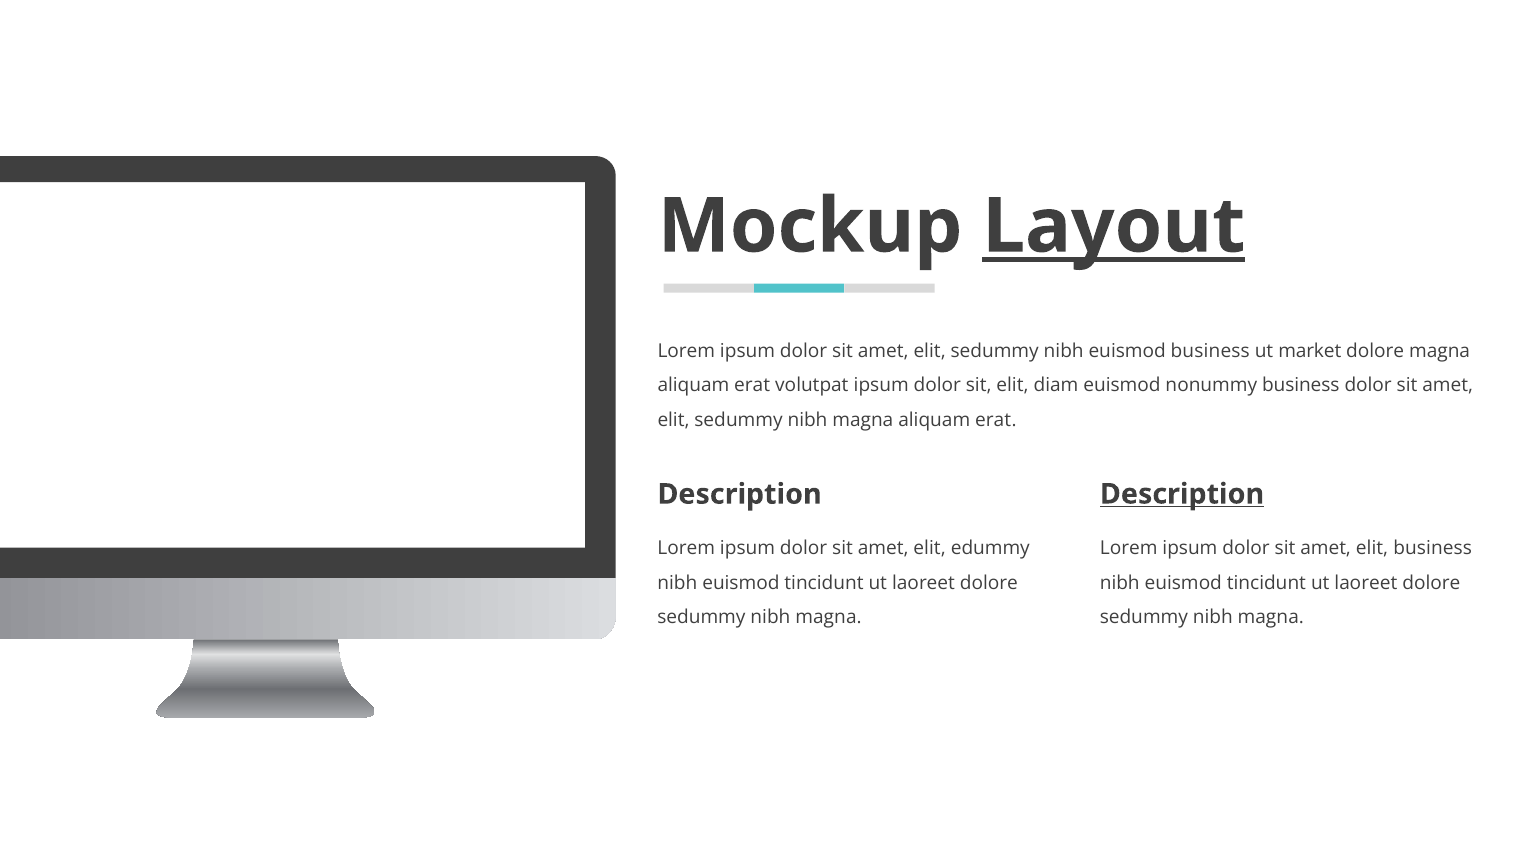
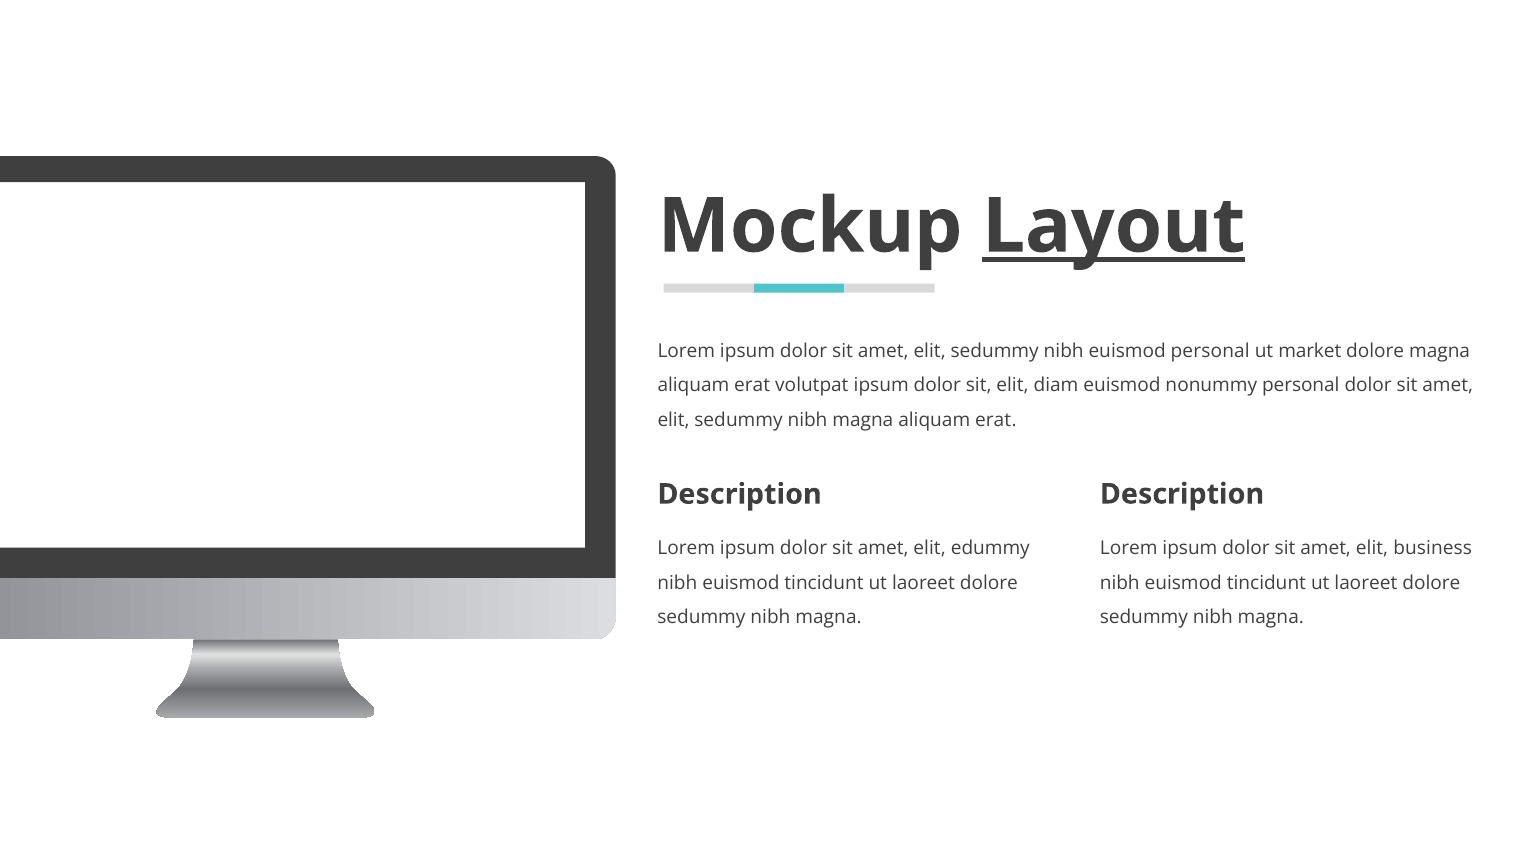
euismod business: business -> personal
nonummy business: business -> personal
Description at (1182, 494) underline: present -> none
